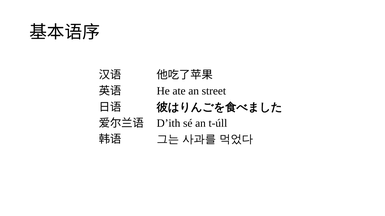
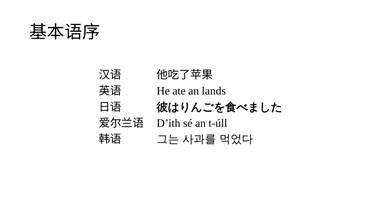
street: street -> lands
